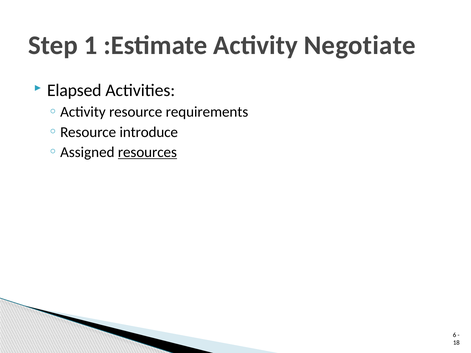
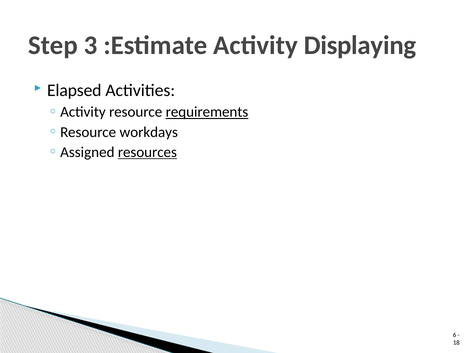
1: 1 -> 3
Negotiate: Negotiate -> Displaying
requirements underline: none -> present
introduce: introduce -> workdays
